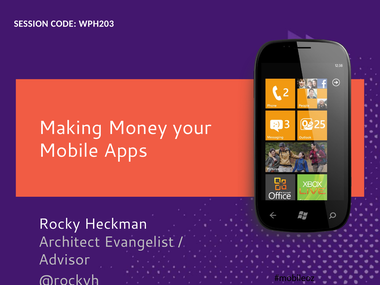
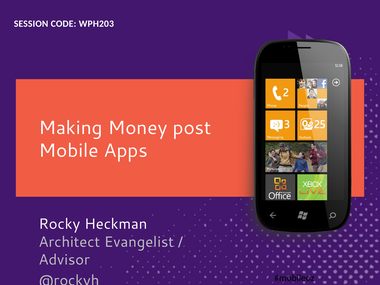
your: your -> post
